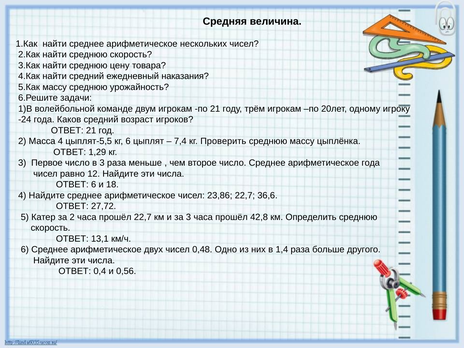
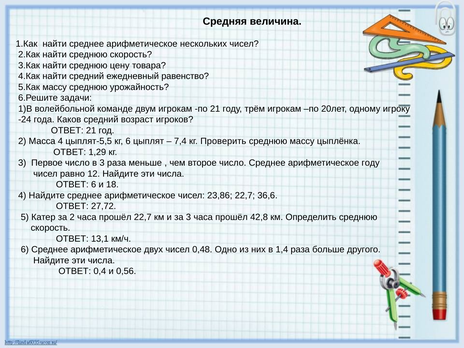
наказания: наказания -> равенство
арифметическое года: года -> году
